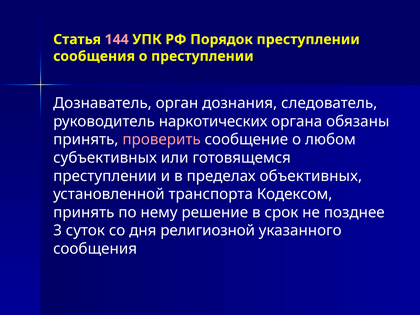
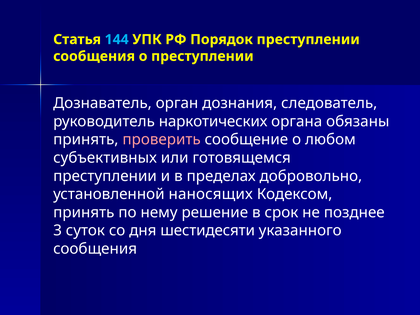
144 colour: pink -> light blue
объективных: объективных -> добровольно
транспорта: транспорта -> наносящих
религиозной: религиозной -> шестидесяти
